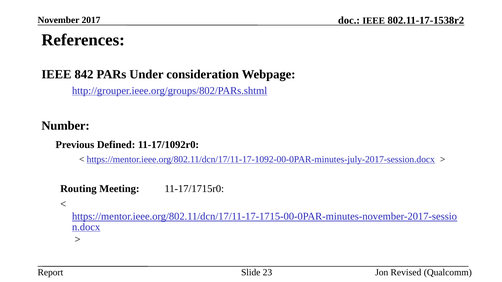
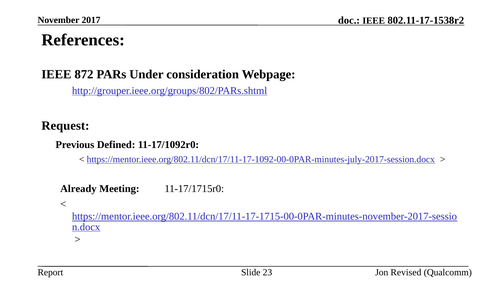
842: 842 -> 872
Number: Number -> Request
Routing: Routing -> Already
